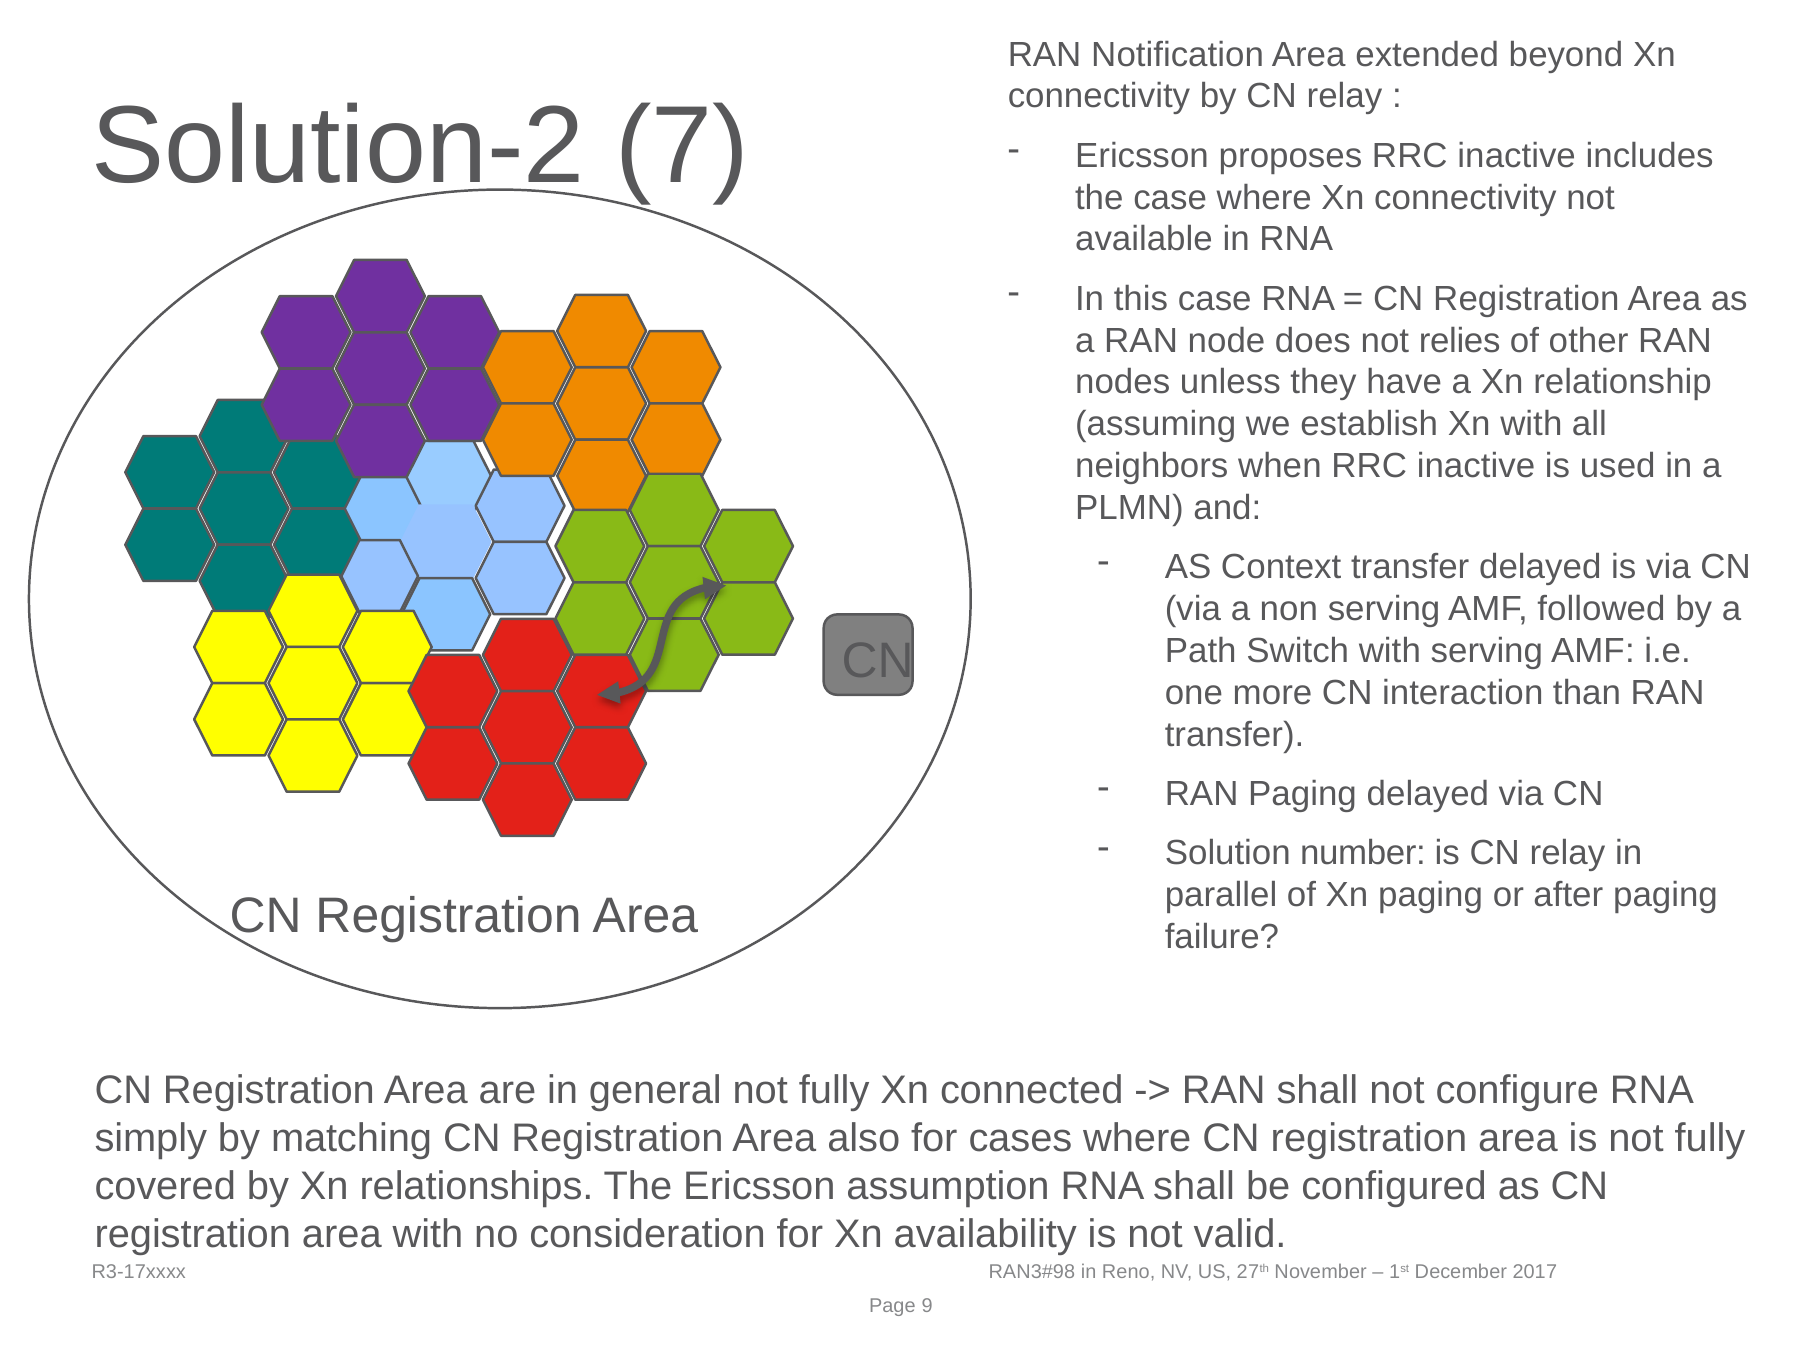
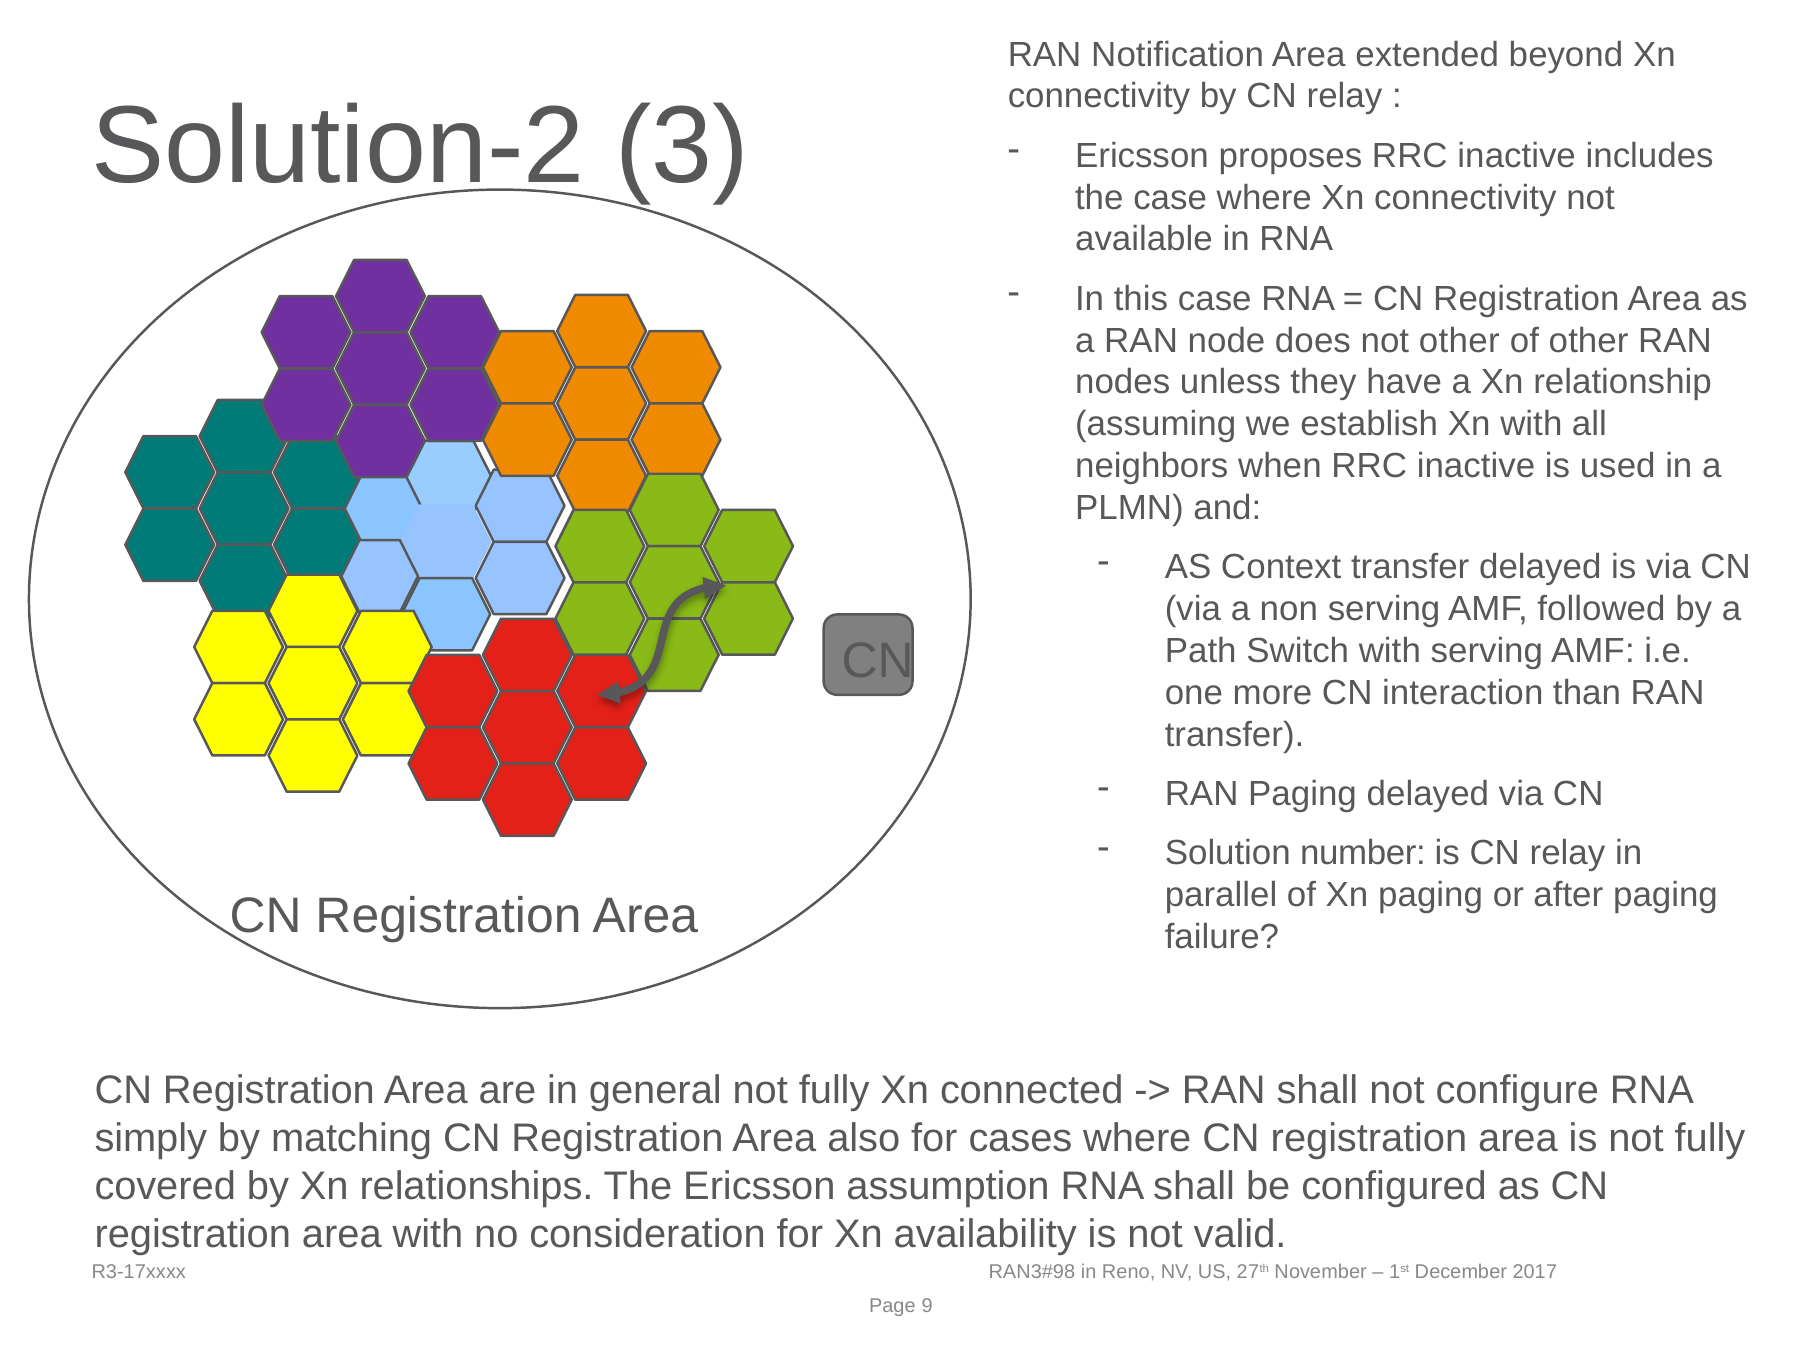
7: 7 -> 3
not relies: relies -> other
